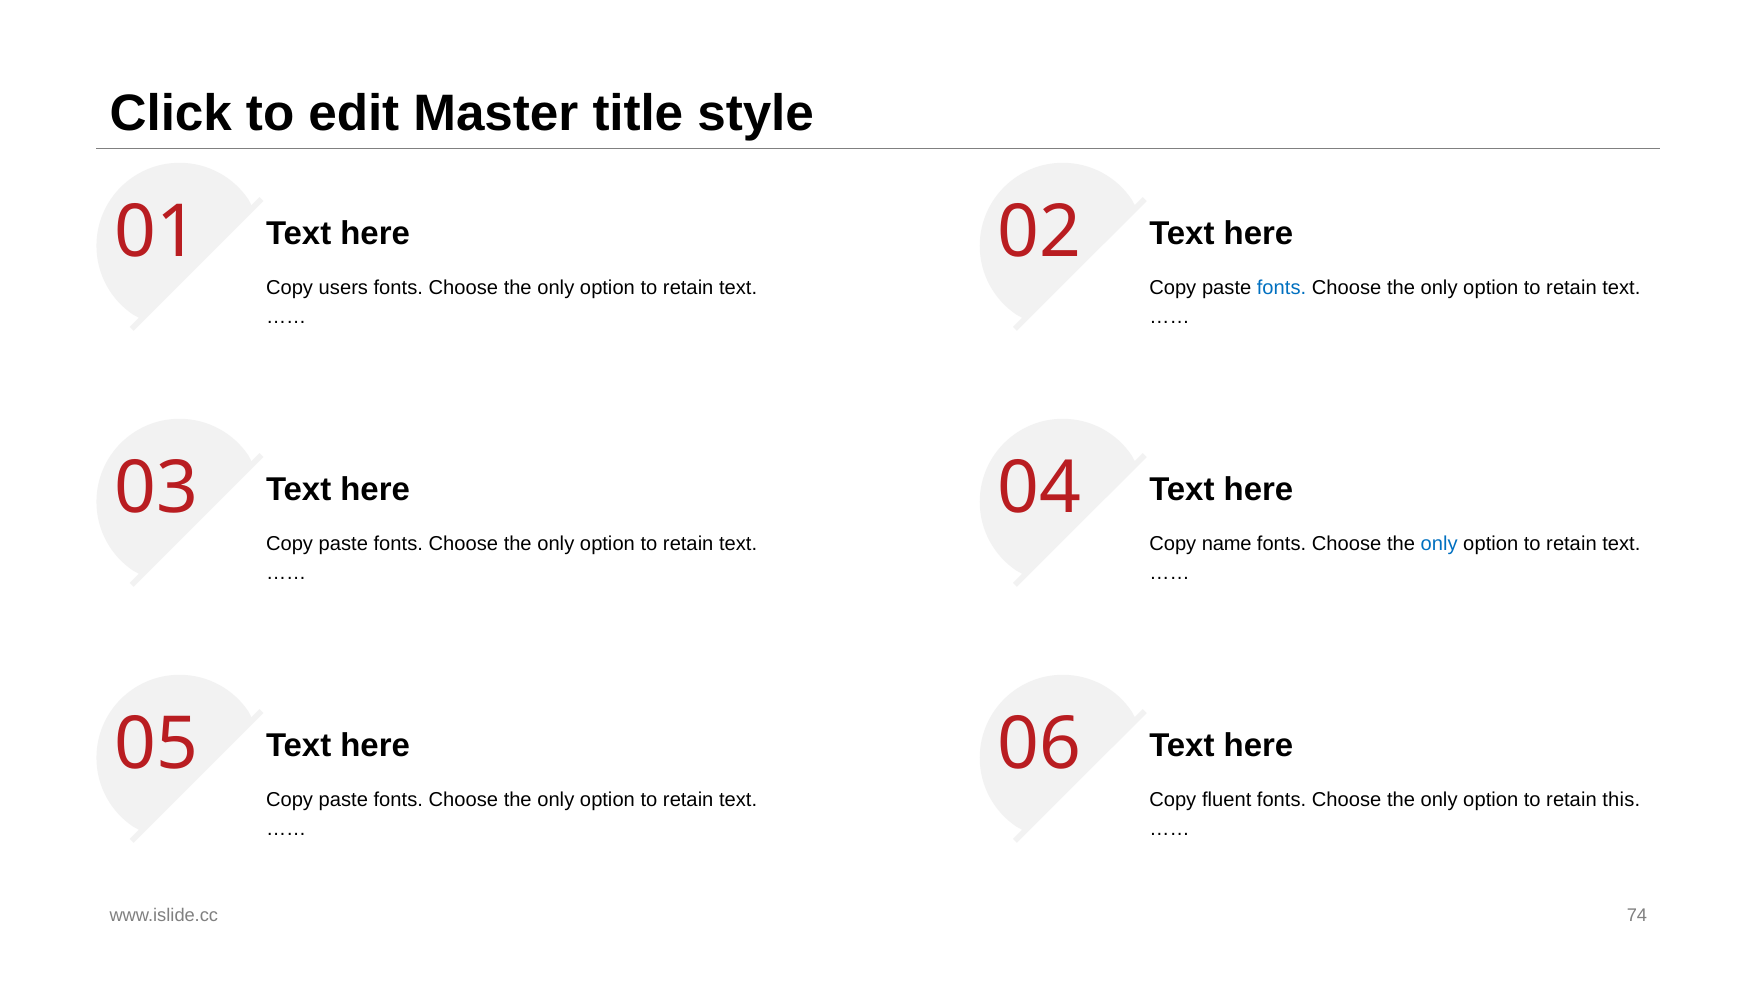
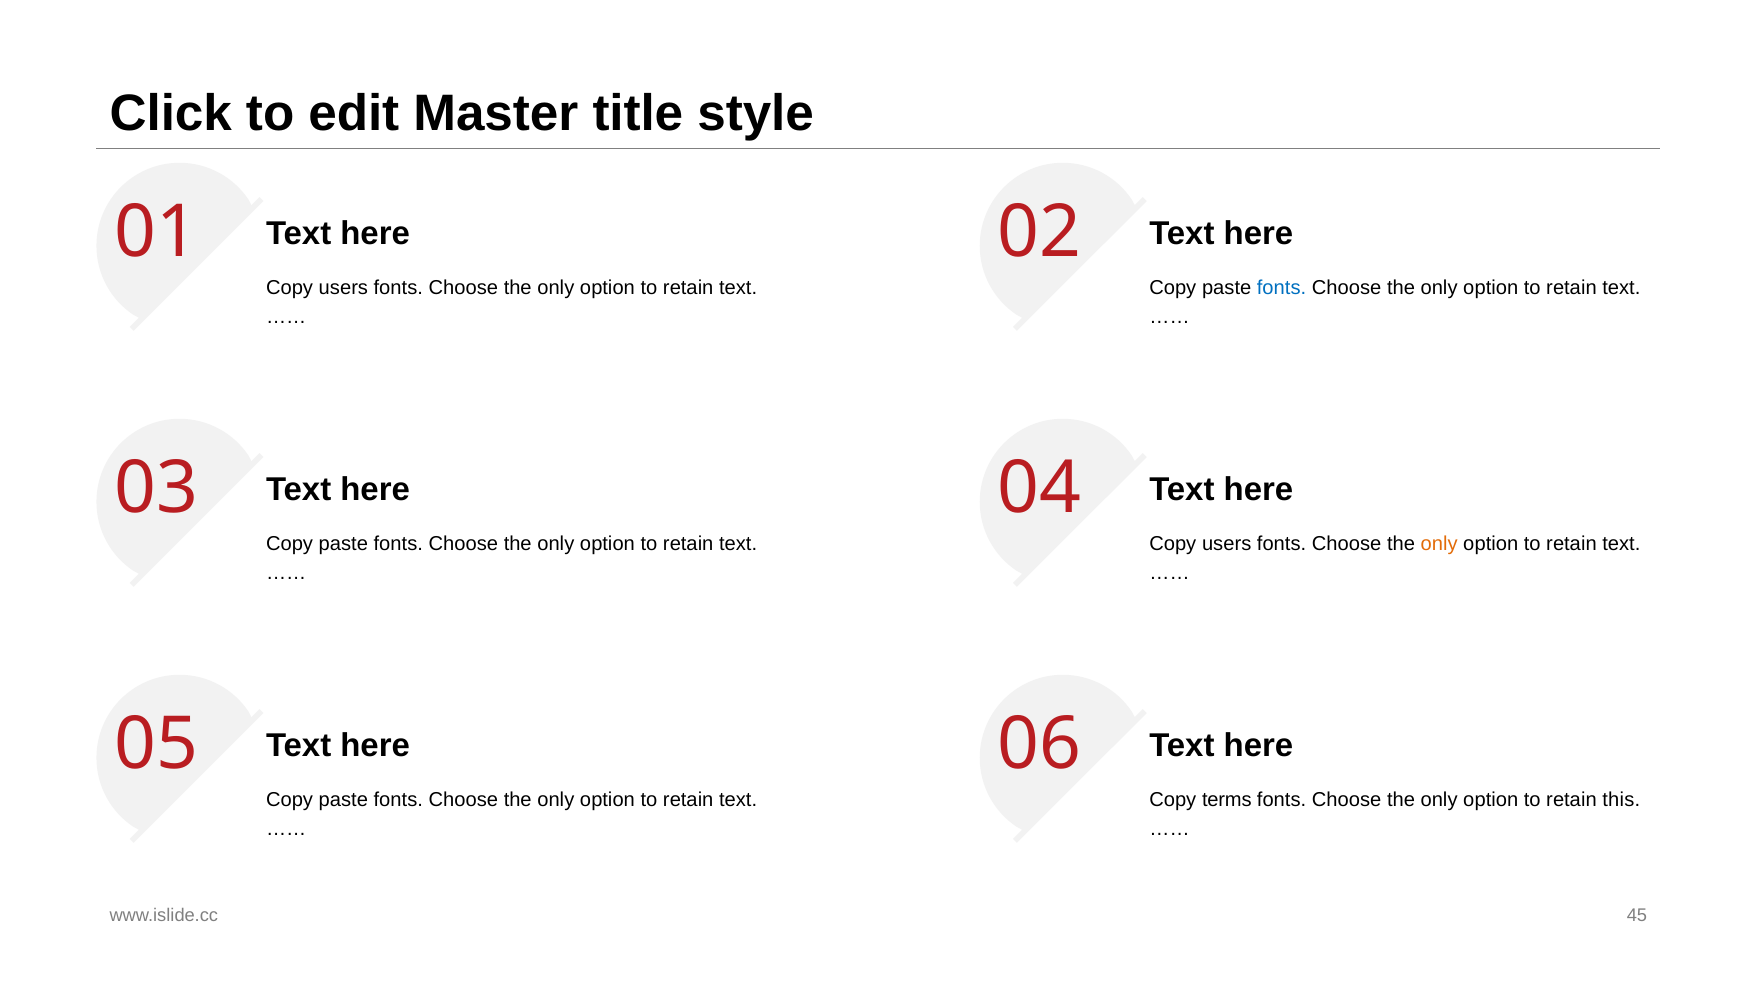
name at (1227, 544): name -> users
only at (1439, 544) colour: blue -> orange
fluent: fluent -> terms
74: 74 -> 45
